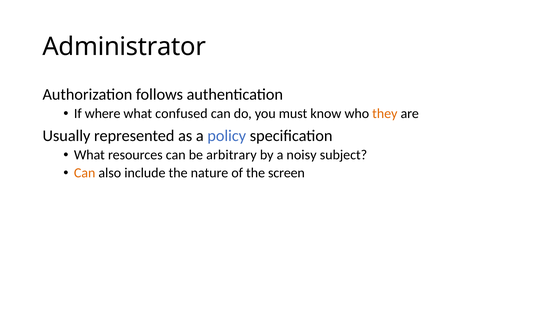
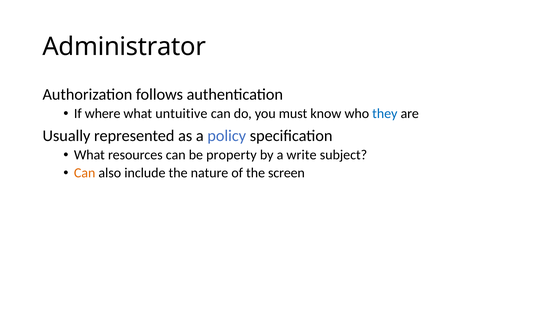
confused: confused -> untuitive
they colour: orange -> blue
arbitrary: arbitrary -> property
noisy: noisy -> write
